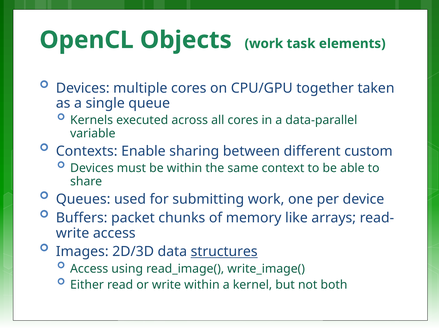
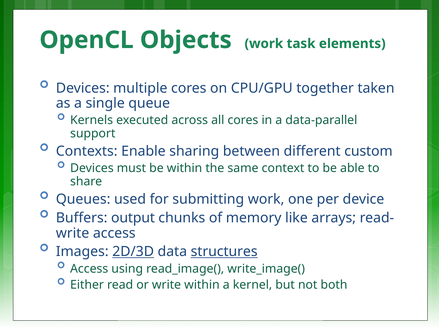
variable: variable -> support
packet: packet -> output
2D/3D underline: none -> present
